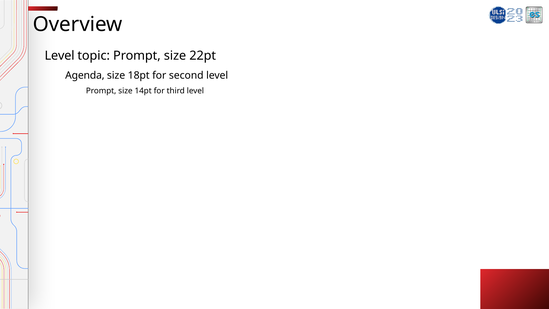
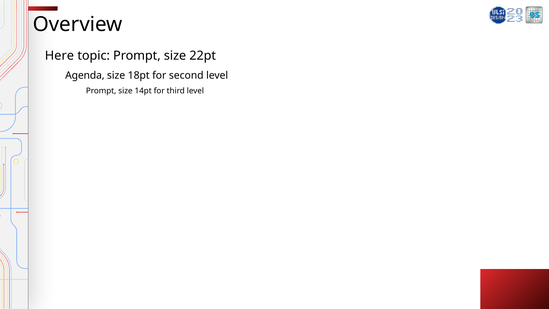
Level at (60, 56): Level -> Here
